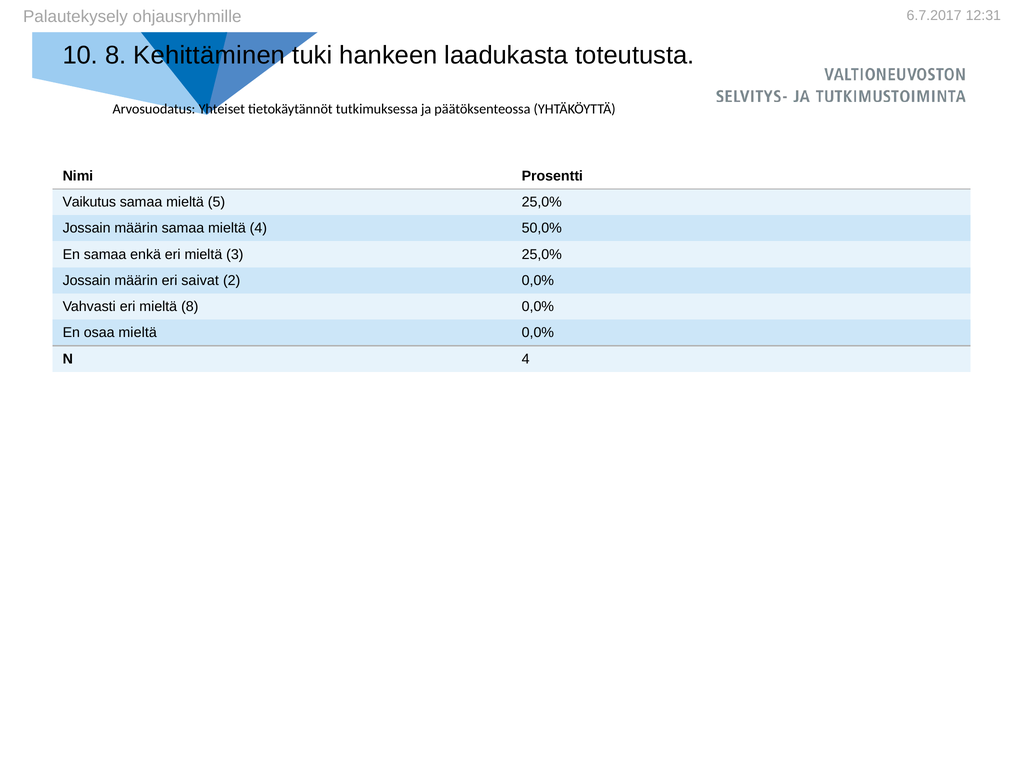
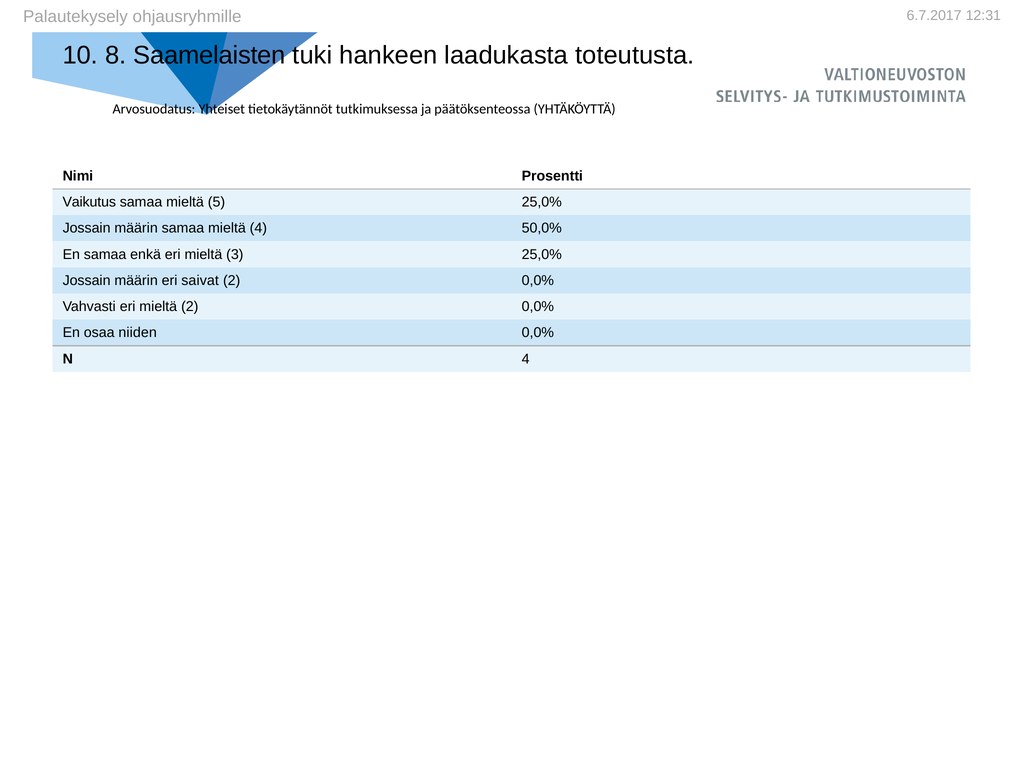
Kehittäminen: Kehittäminen -> Saamelaisten
mieltä 8: 8 -> 2
osaa mieltä: mieltä -> niiden
